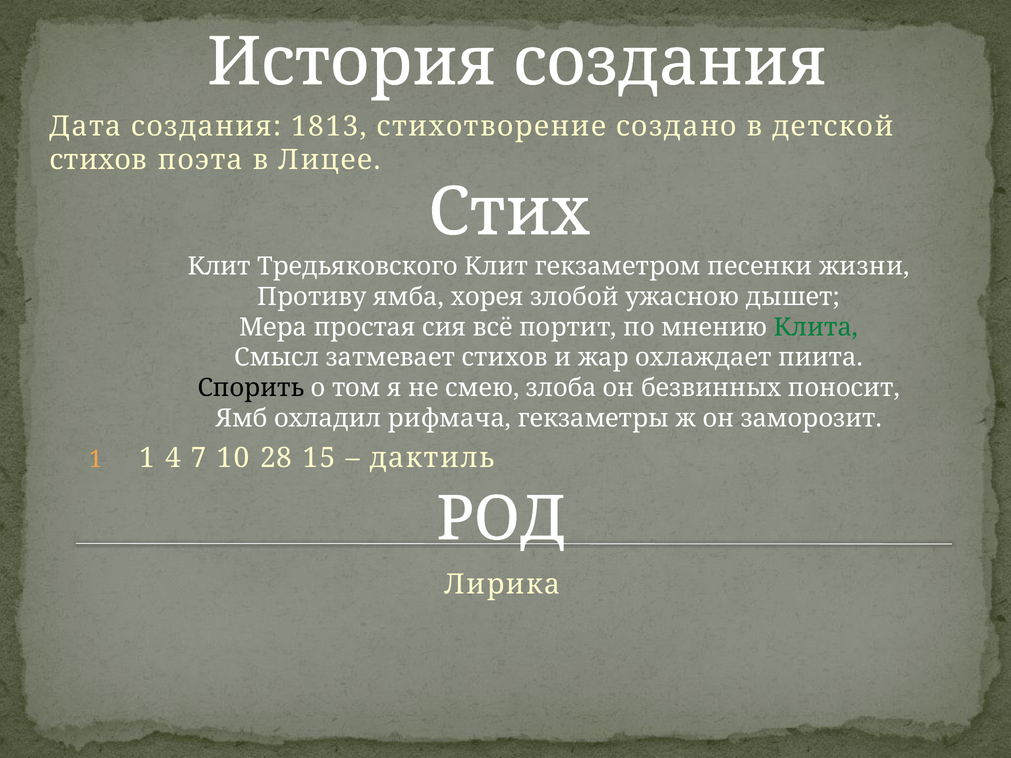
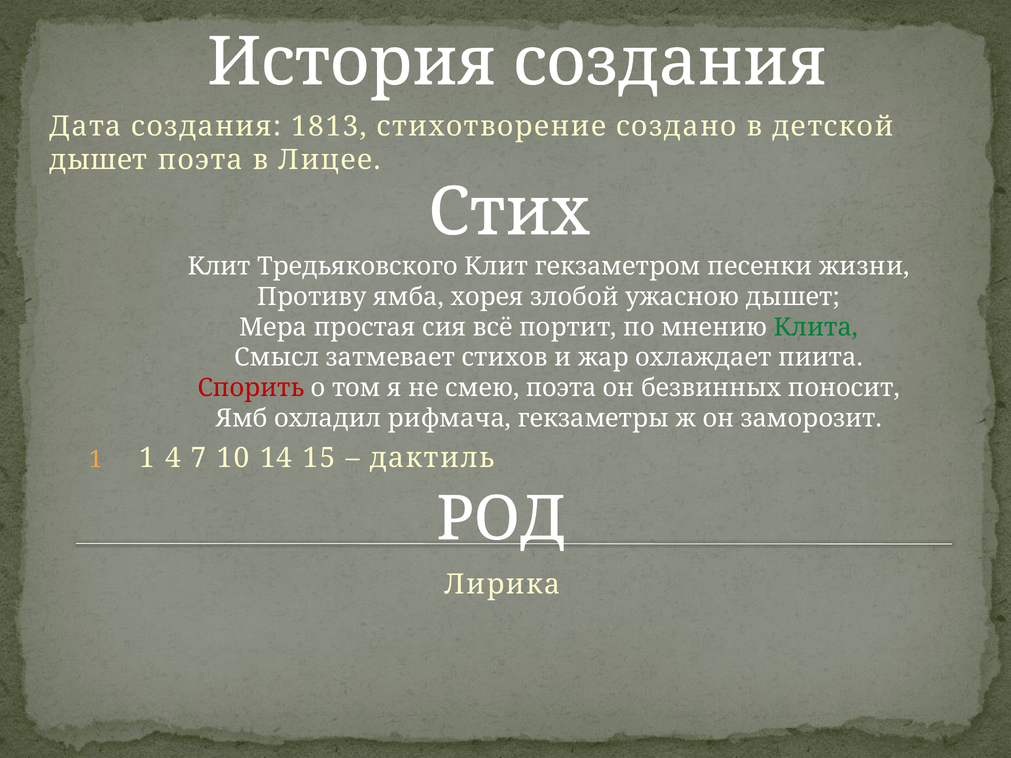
стихов at (98, 160): стихов -> дышет
Спорить colour: black -> red
смею злоба: злоба -> поэта
28: 28 -> 14
